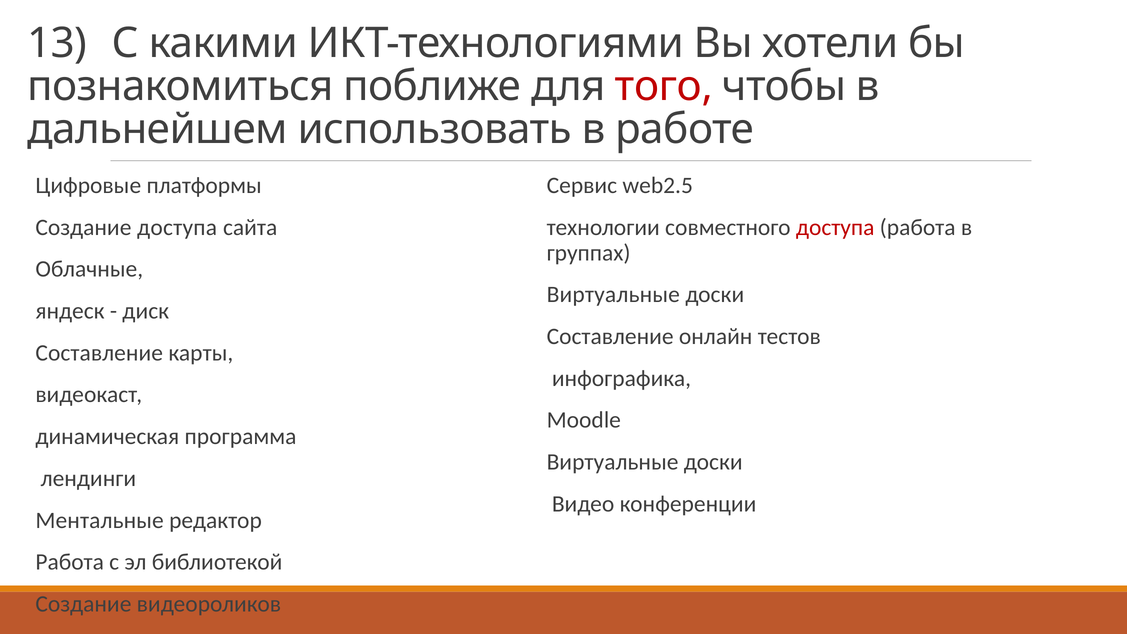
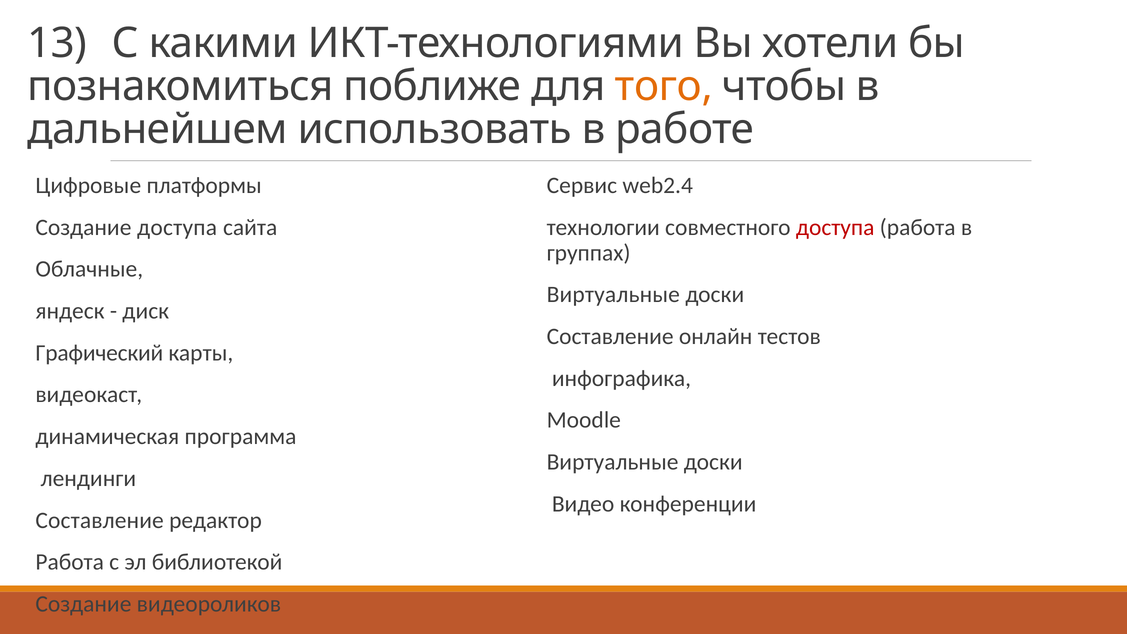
того colour: red -> orange
web2.5: web2.5 -> web2.4
Составление at (99, 353): Составление -> Графический
Ментальные at (100, 520): Ментальные -> Составление
